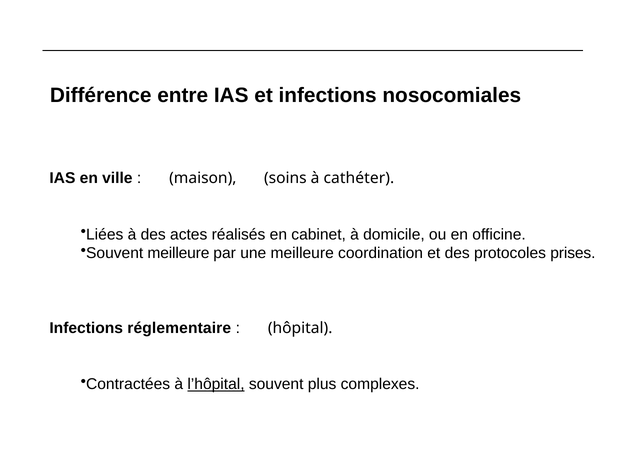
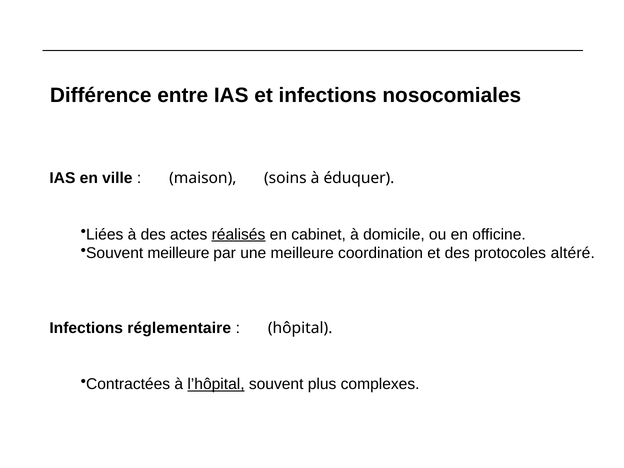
cathéter: cathéter -> éduquer
réalisés underline: none -> present
prises: prises -> altéré
